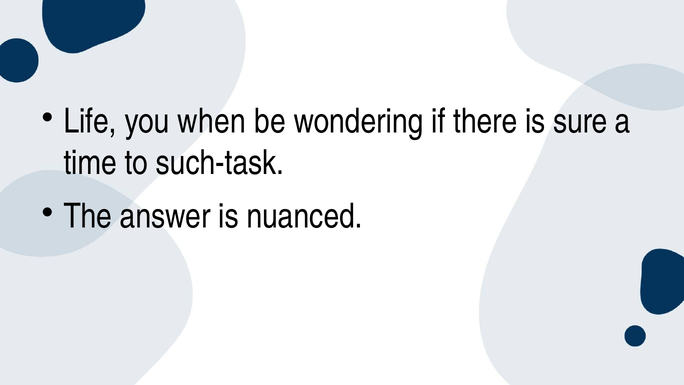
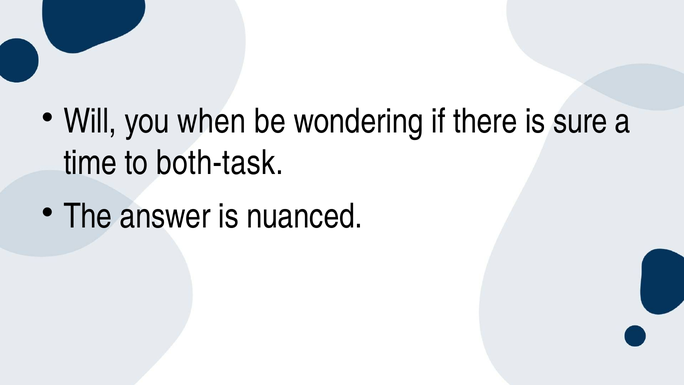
Life: Life -> Will
such-task: such-task -> both-task
